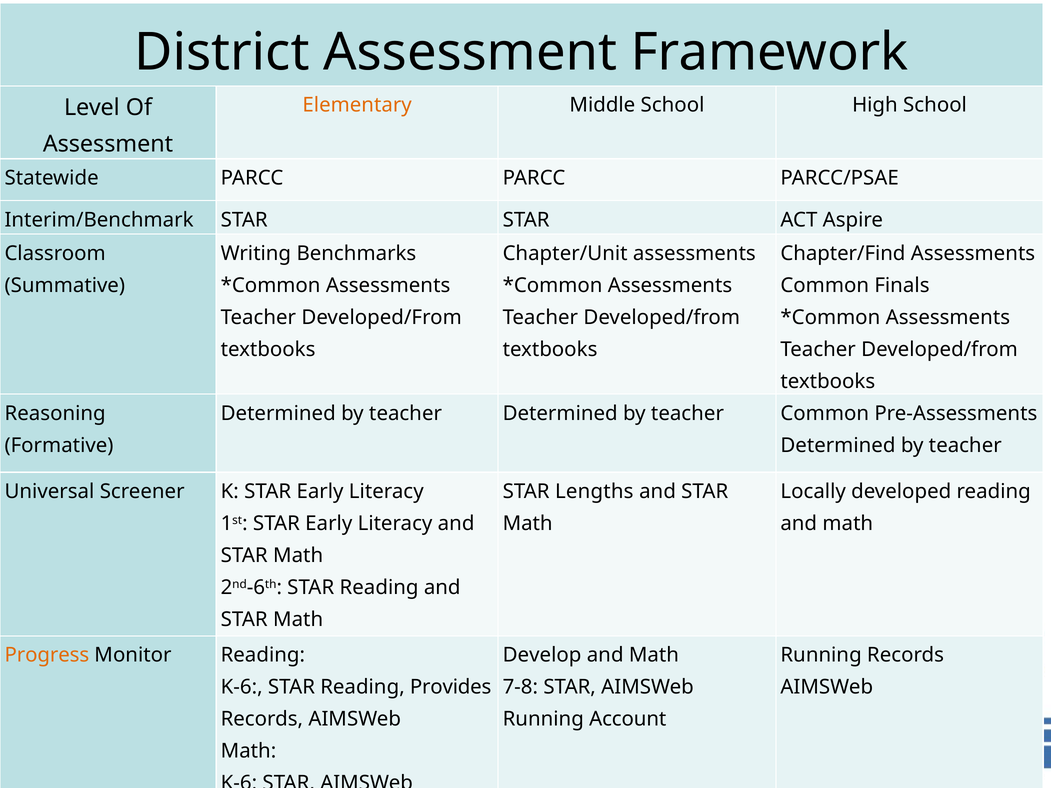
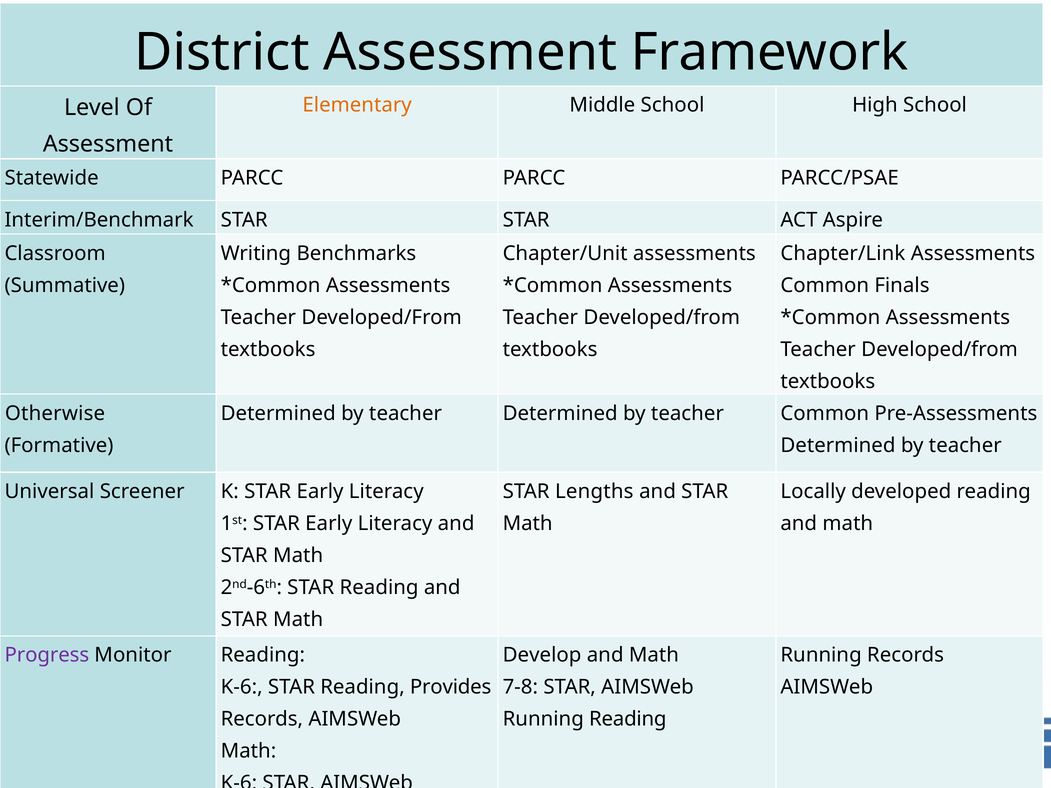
Chapter/Find: Chapter/Find -> Chapter/Link
Reasoning: Reasoning -> Otherwise
Progress colour: orange -> purple
Running Account: Account -> Reading
